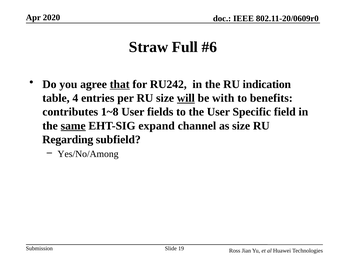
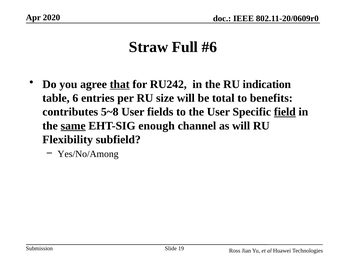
4: 4 -> 6
will at (186, 98) underline: present -> none
with: with -> total
1~8: 1~8 -> 5~8
field underline: none -> present
expand: expand -> enough
as size: size -> will
Regarding: Regarding -> Flexibility
